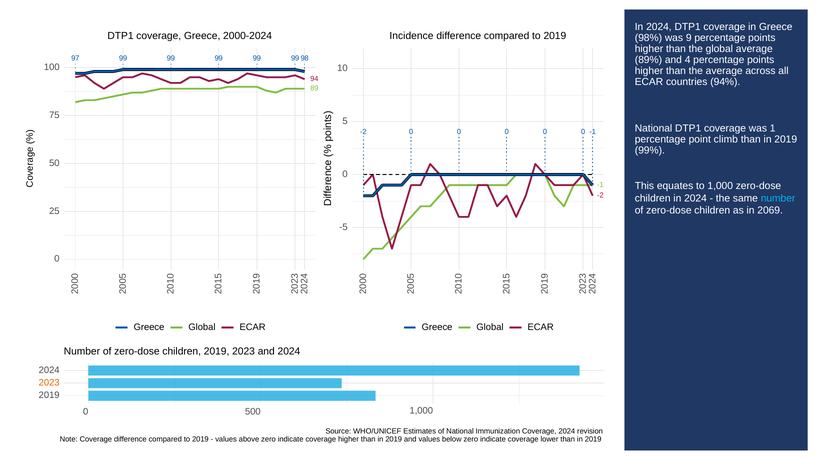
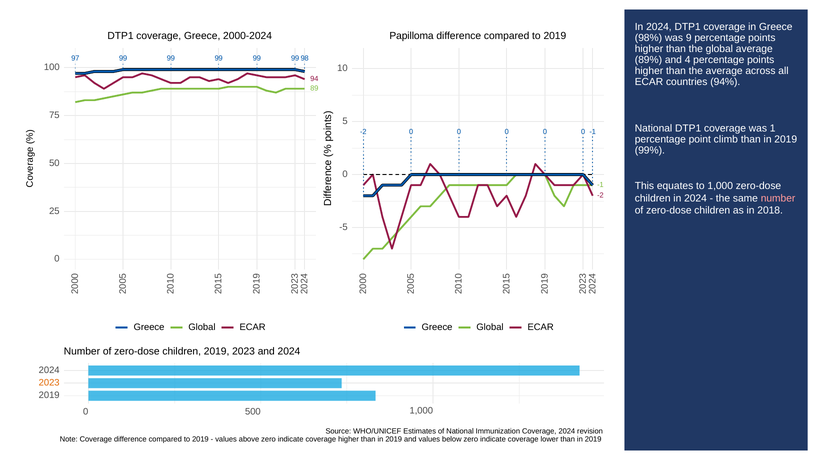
Incidence: Incidence -> Papilloma
number at (778, 198) colour: light blue -> pink
2069: 2069 -> 2018
